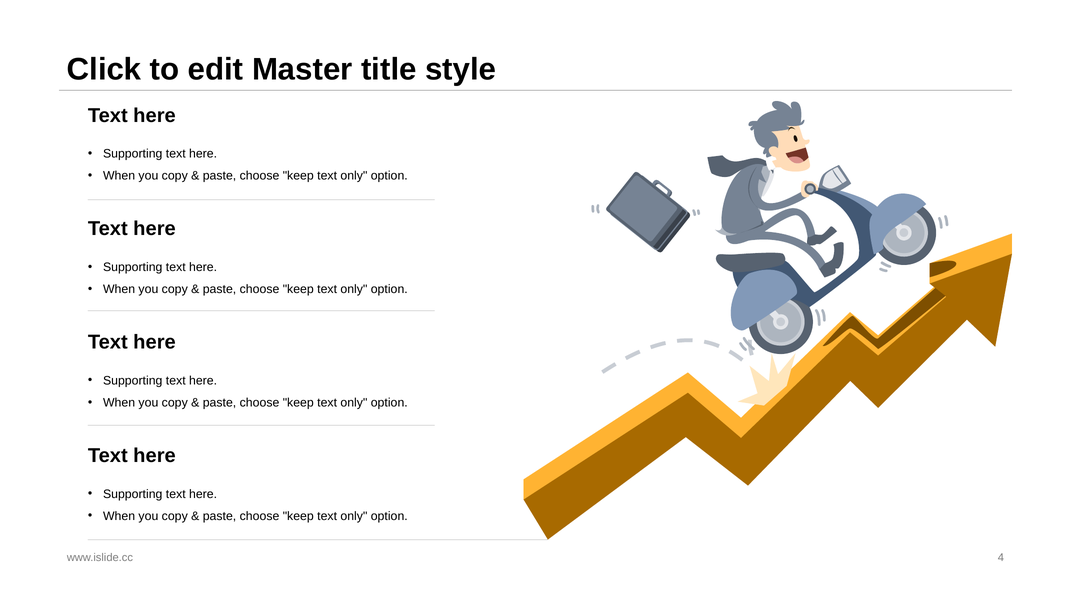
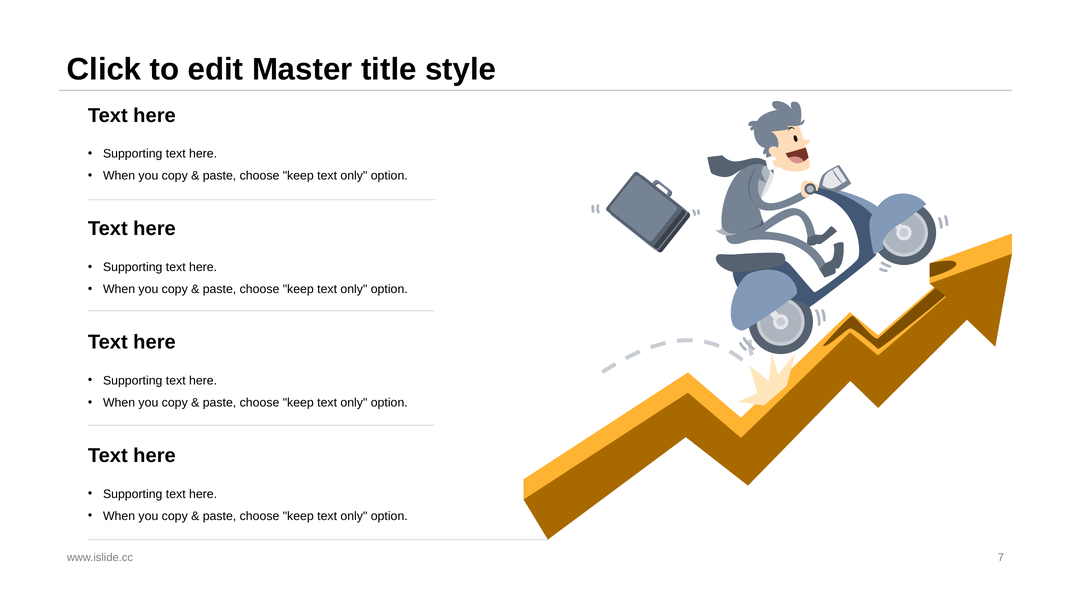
4: 4 -> 7
